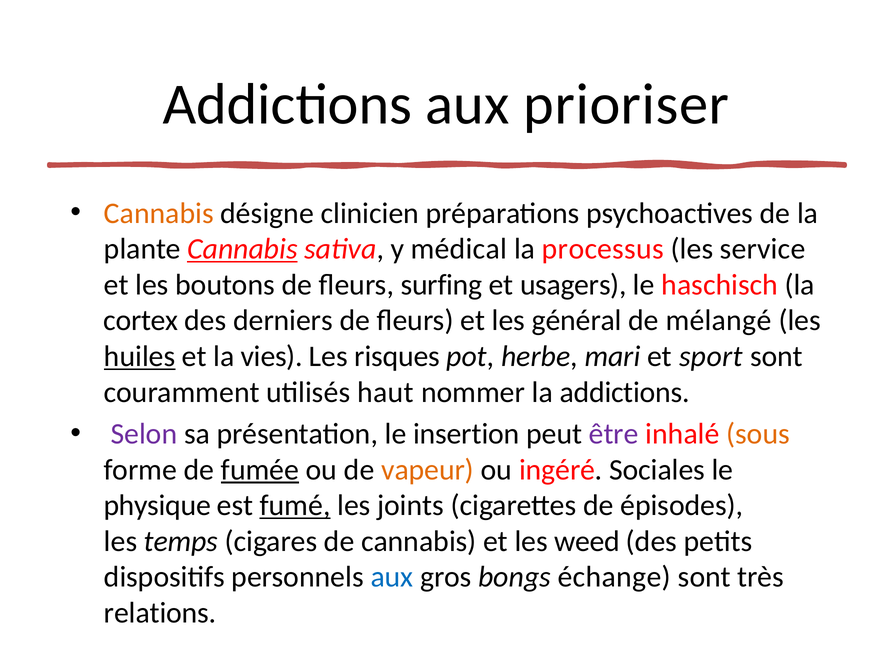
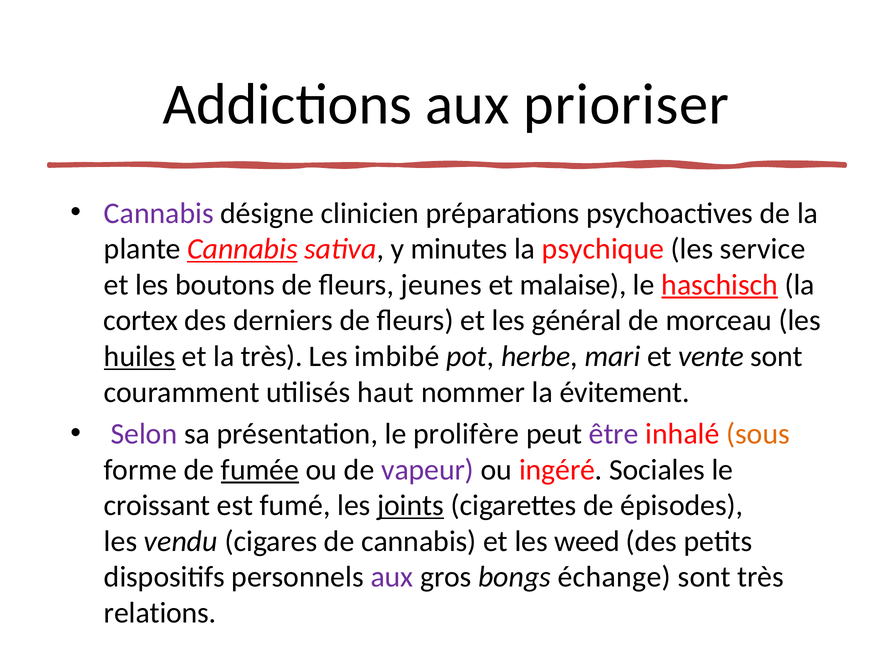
Cannabis at (159, 213) colour: orange -> purple
médical: médical -> minutes
processus: processus -> psychique
surfing: surfing -> jeunes
usagers: usagers -> malaise
haschisch underline: none -> present
mélangé: mélangé -> morceau
la vies: vies -> très
risques: risques -> imbibé
sport: sport -> vente
la addictions: addictions -> évitement
insertion: insertion -> prolifère
vapeur colour: orange -> purple
physique: physique -> croissant
fumé underline: present -> none
joints underline: none -> present
temps: temps -> vendu
aux at (392, 577) colour: blue -> purple
